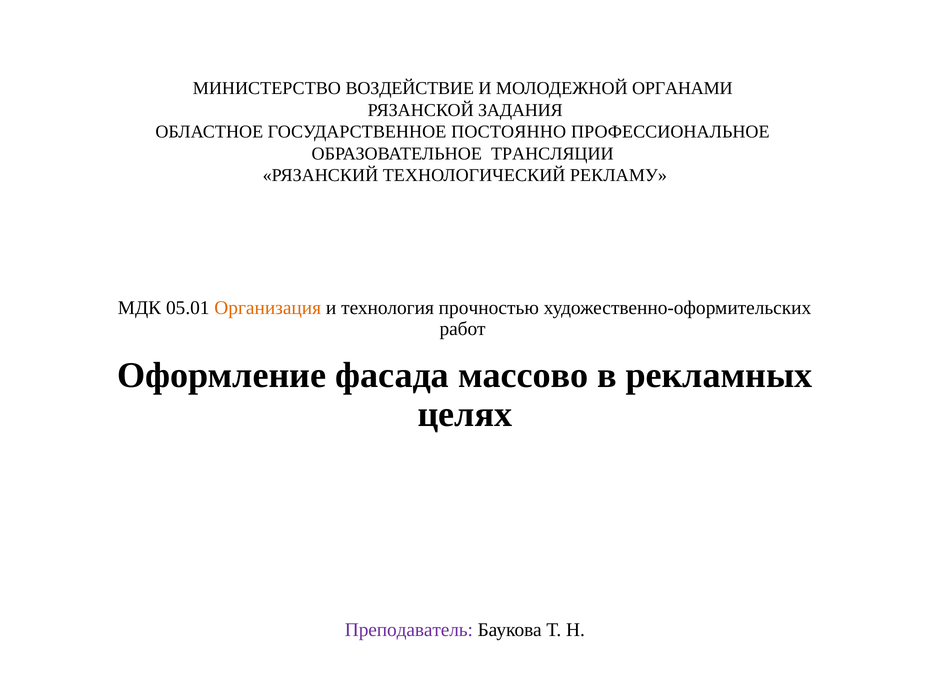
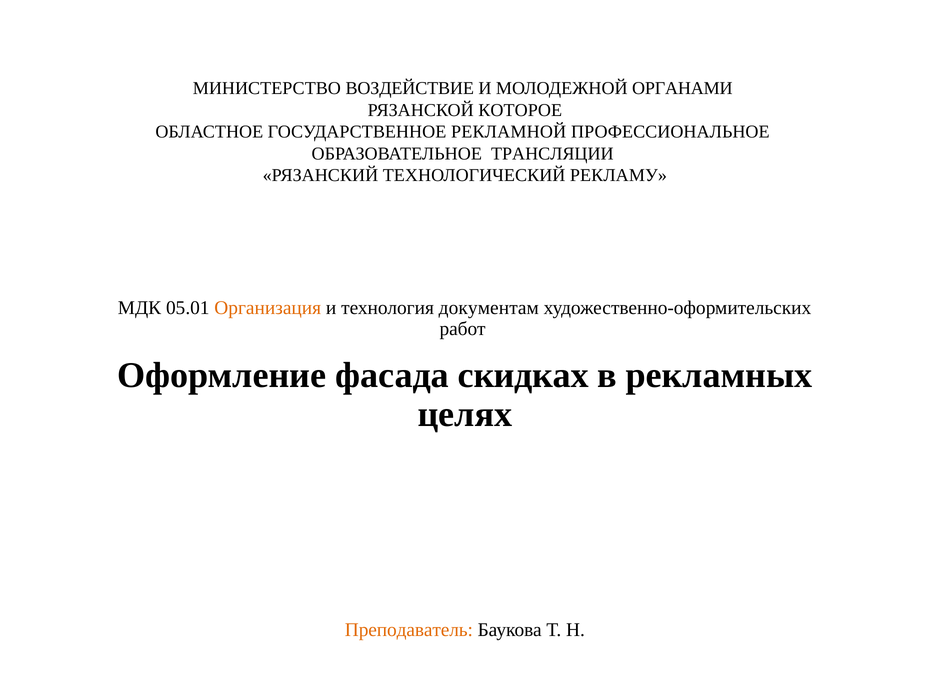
ЗАДАНИЯ: ЗАДАНИЯ -> КОТОРОЕ
ПОСТОЯННО: ПОСТОЯННО -> РЕКЛАМНОЙ
прочностью: прочностью -> документам
массово: массово -> скидках
Преподаватель colour: purple -> orange
